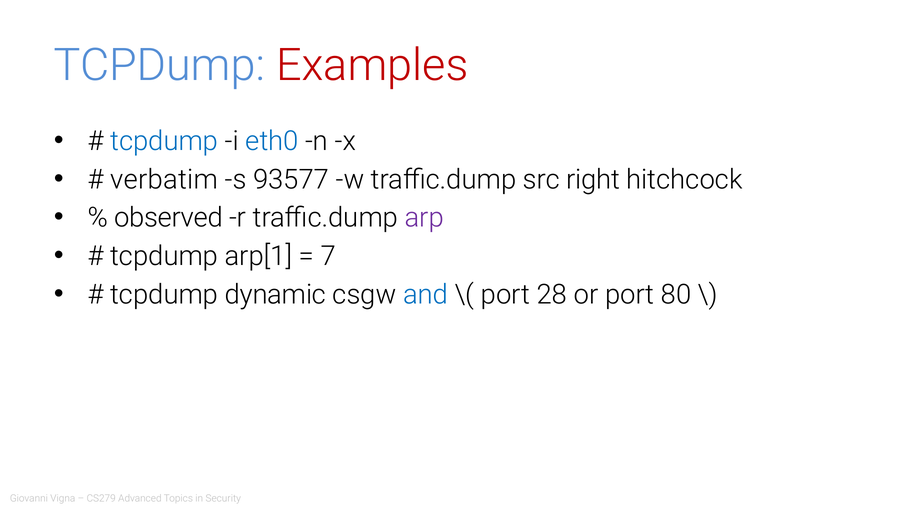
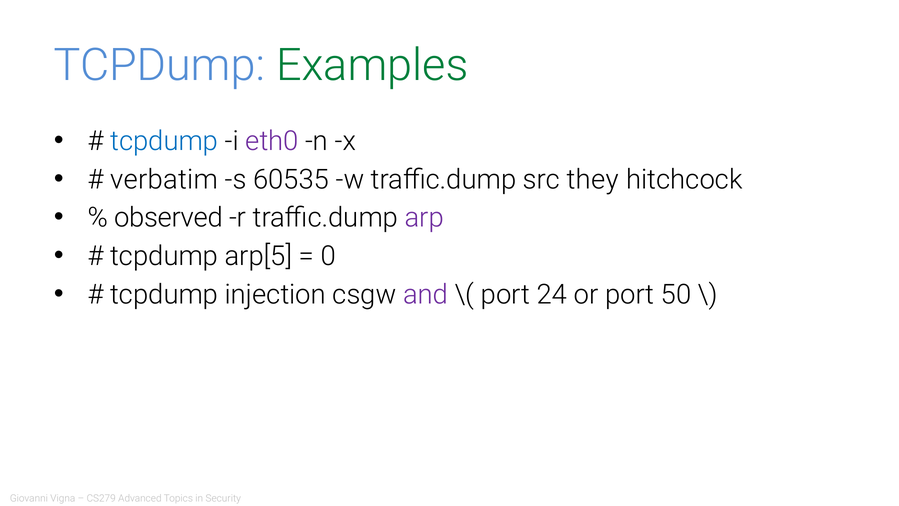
Examples colour: red -> green
eth0 colour: blue -> purple
93577: 93577 -> 60535
right: right -> they
arp[1: arp[1 -> arp[5
7: 7 -> 0
dynamic: dynamic -> injection
and colour: blue -> purple
28: 28 -> 24
80: 80 -> 50
